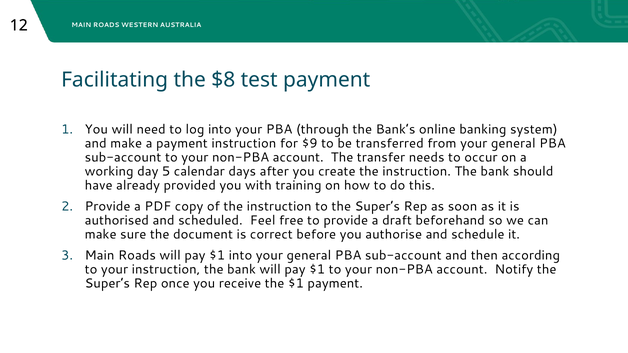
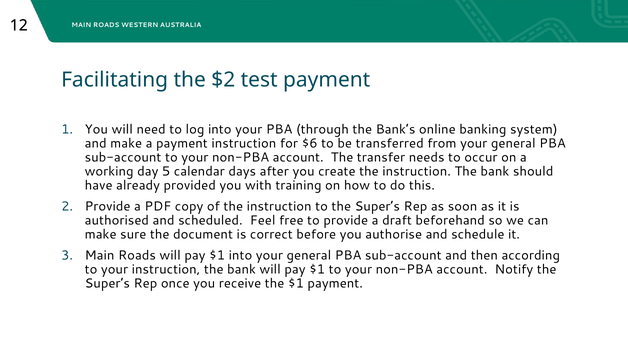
$8: $8 -> $2
$9: $9 -> $6
